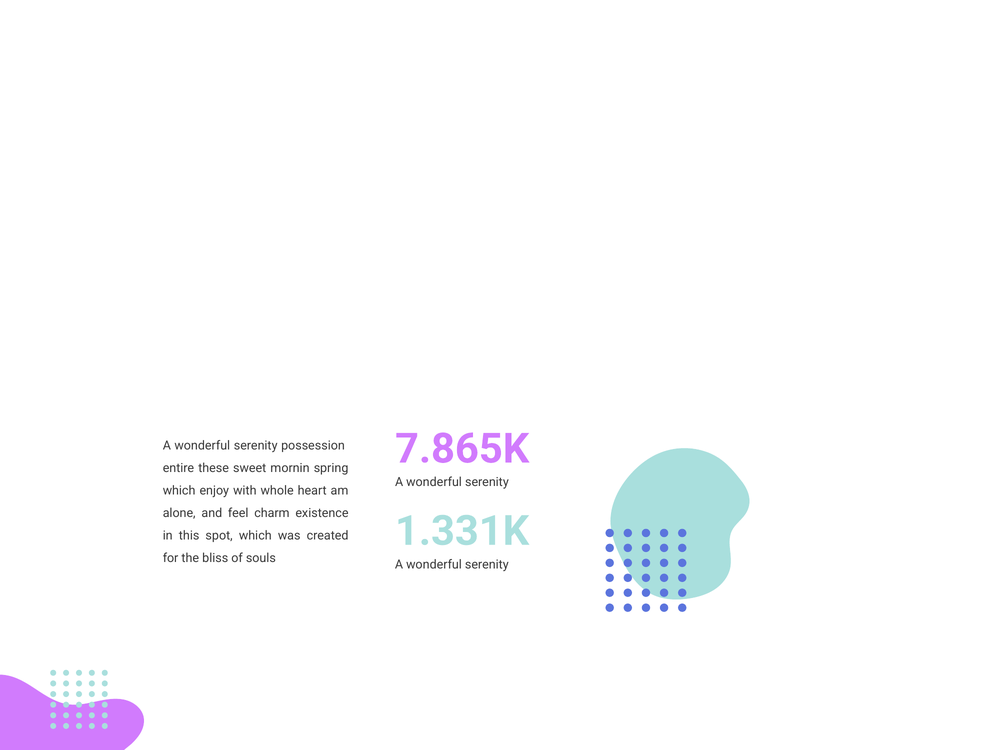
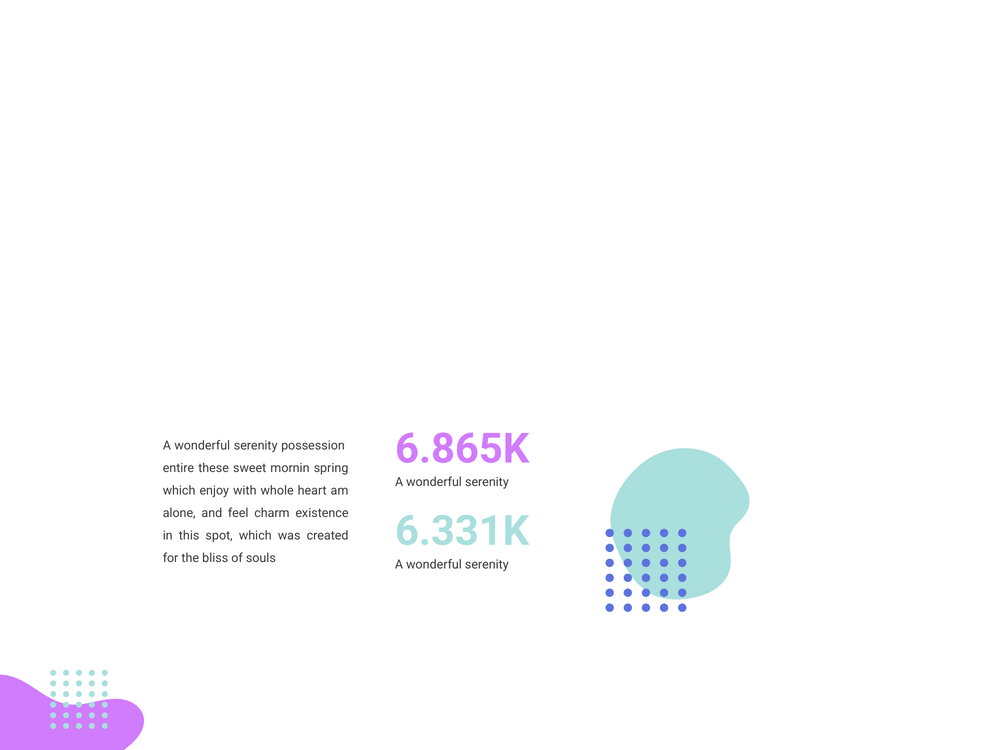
7.865K: 7.865K -> 6.865K
1.331K: 1.331K -> 6.331K
